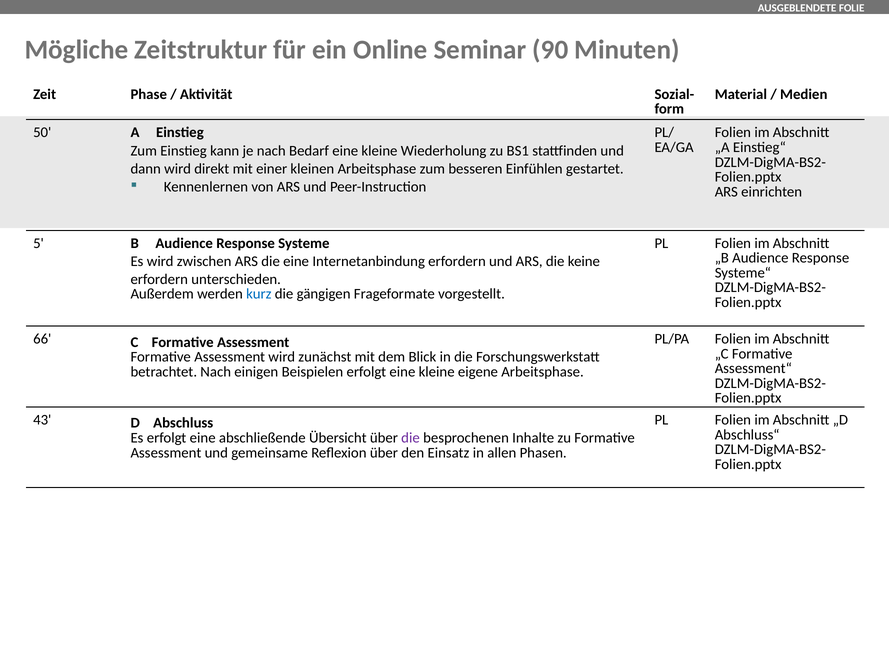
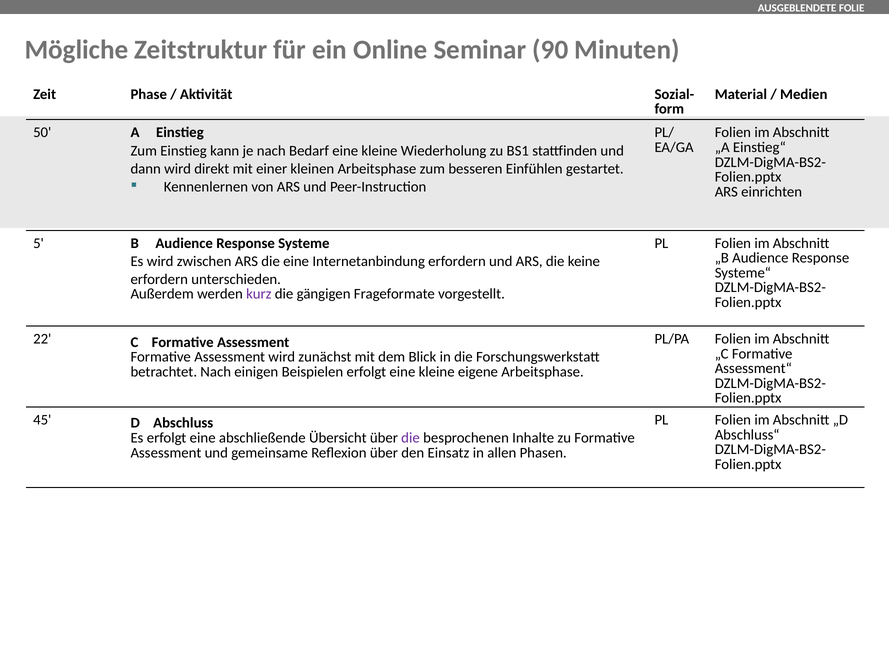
kurz colour: blue -> purple
66: 66 -> 22
43: 43 -> 45
